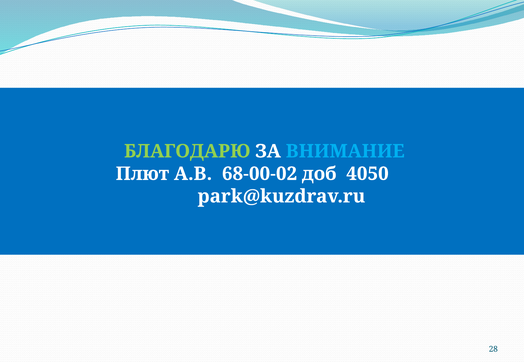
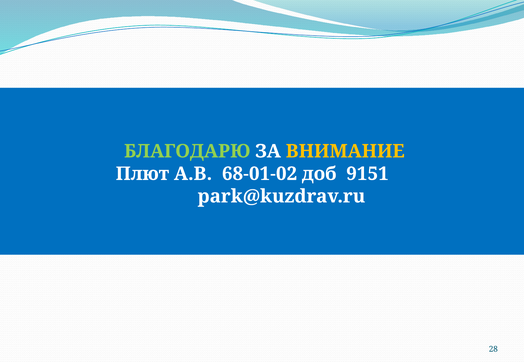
ВНИМАНИЕ colour: light blue -> yellow
68-00-02: 68-00-02 -> 68-01-02
4050: 4050 -> 9151
